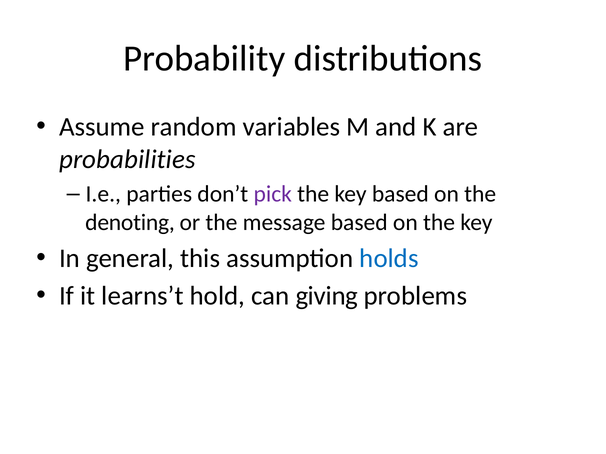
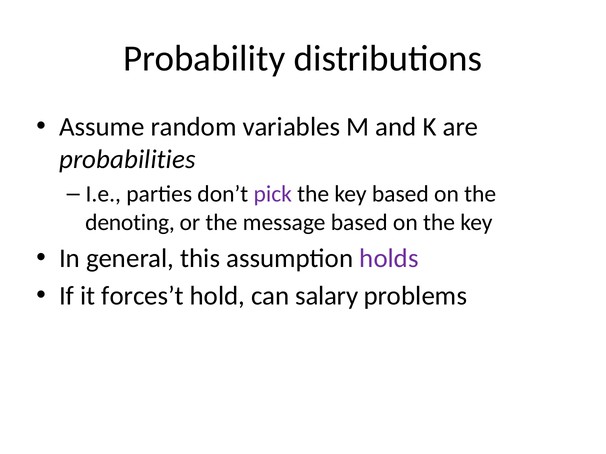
holds colour: blue -> purple
learns’t: learns’t -> forces’t
giving: giving -> salary
